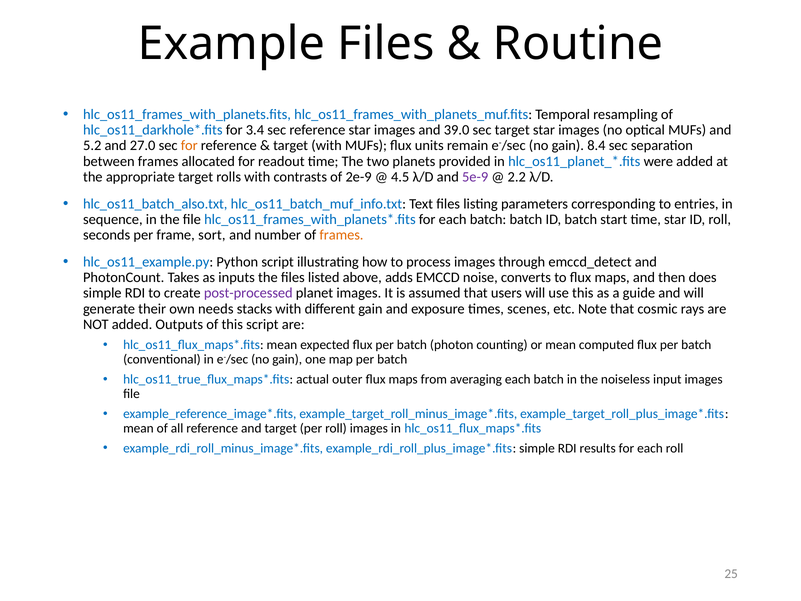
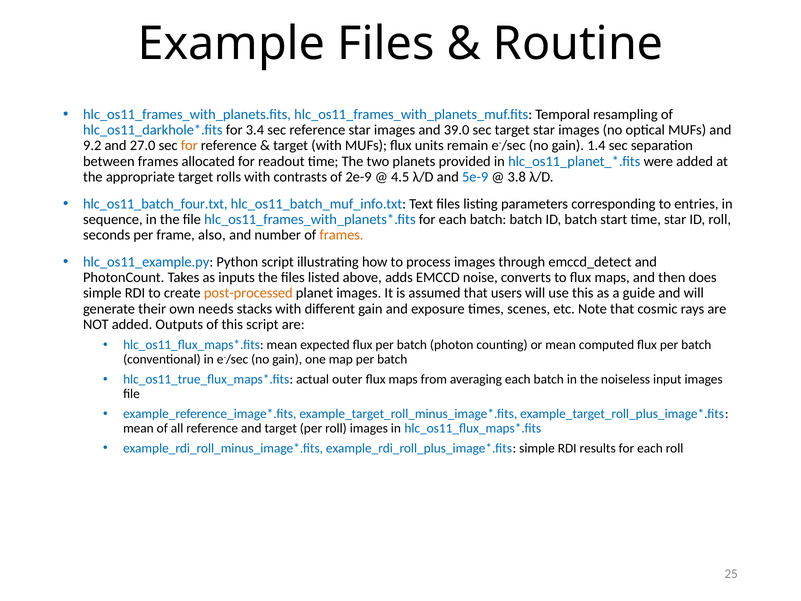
5.2: 5.2 -> 9.2
8.4: 8.4 -> 1.4
5e-9 colour: purple -> blue
2.2: 2.2 -> 3.8
hlc_os11_batch_also.txt: hlc_os11_batch_also.txt -> hlc_os11_batch_four.txt
sort: sort -> also
post-processed colour: purple -> orange
